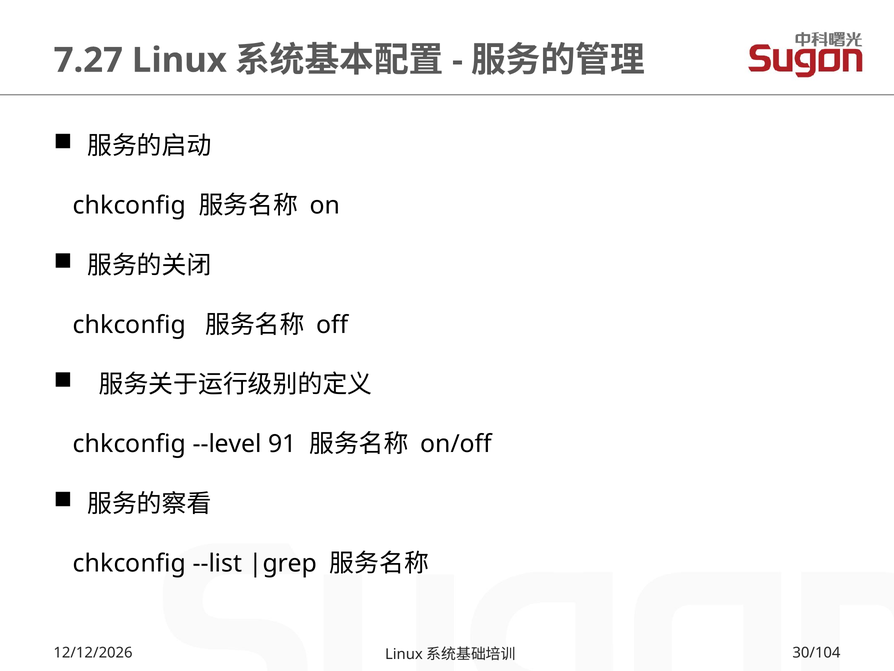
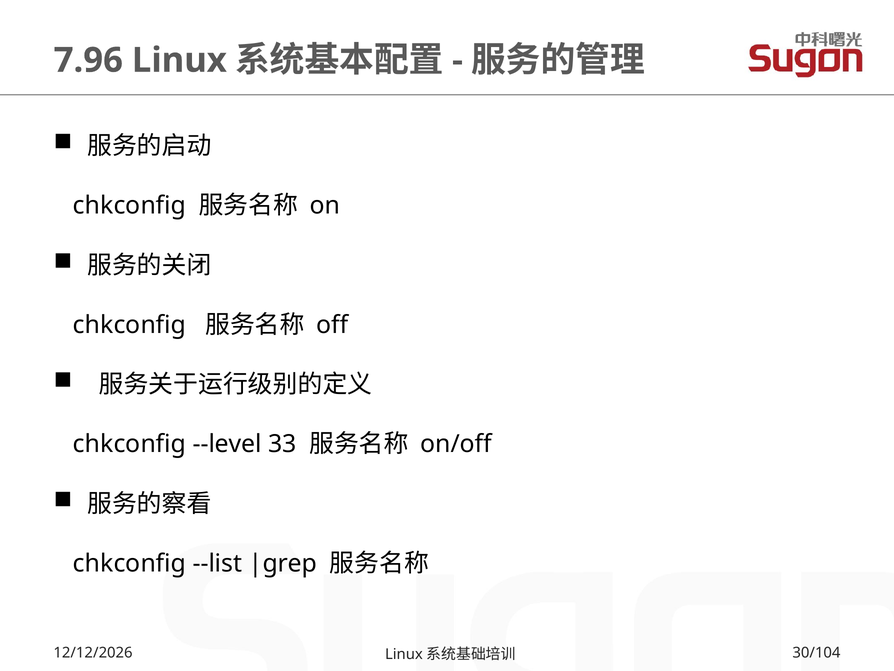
7.27: 7.27 -> 7.96
91: 91 -> 33
